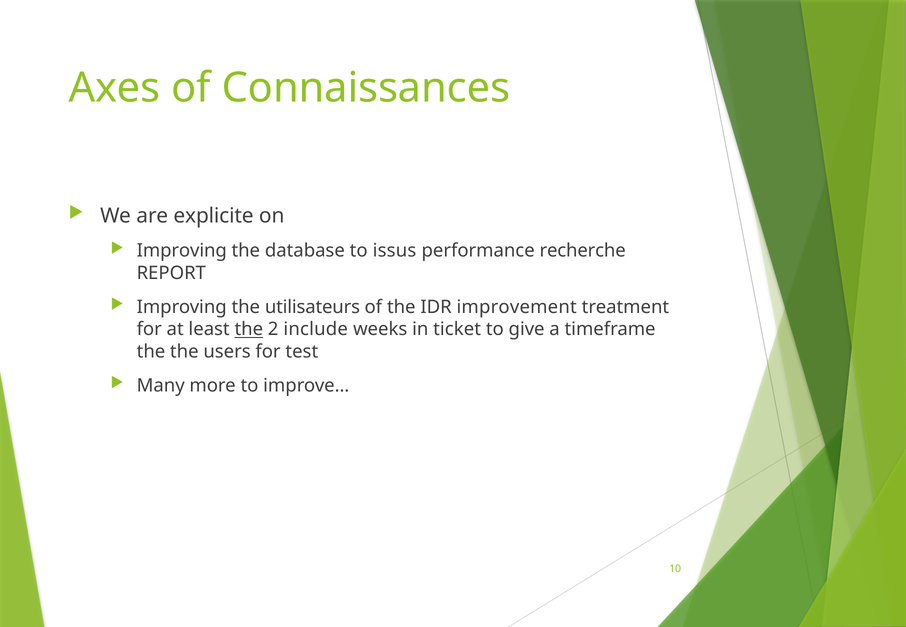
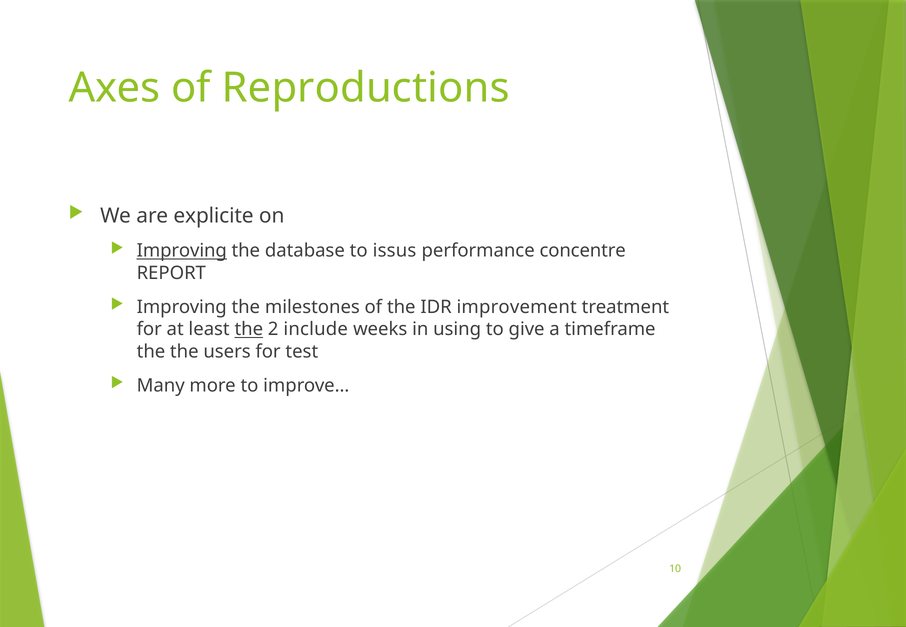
Connaissances: Connaissances -> Reproductions
Improving at (182, 251) underline: none -> present
recherche: recherche -> concentre
utilisateurs: utilisateurs -> milestones
ticket: ticket -> using
